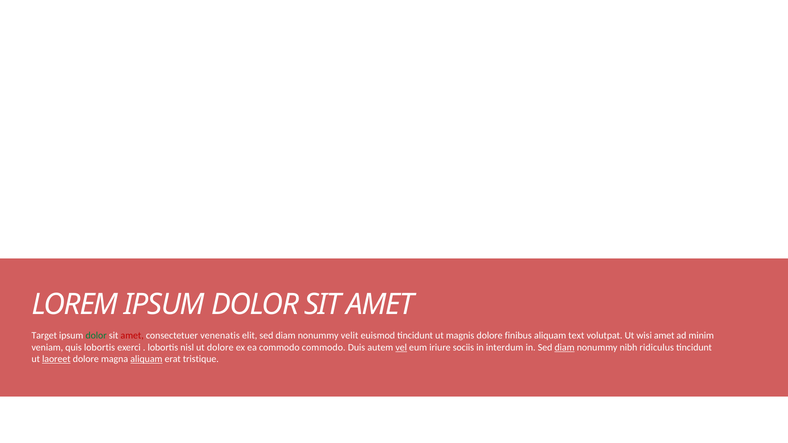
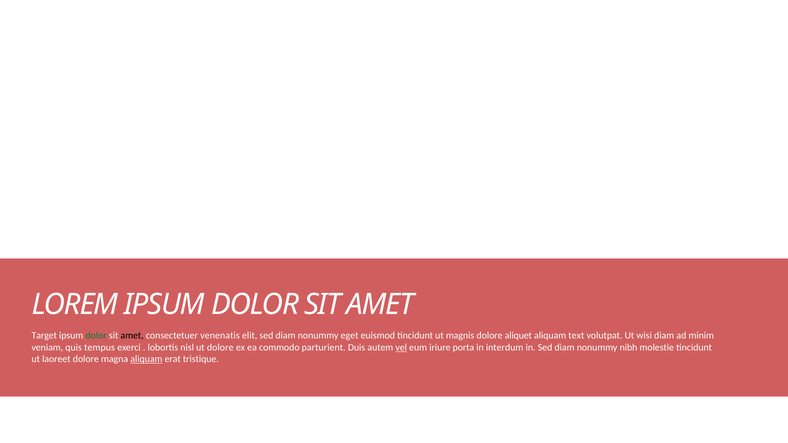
amet at (132, 336) colour: red -> black
velit: velit -> eget
finibus: finibus -> aliquet
wisi amet: amet -> diam
quis lobortis: lobortis -> tempus
commodo commodo: commodo -> parturient
sociis: sociis -> porta
diam at (565, 348) underline: present -> none
ridiculus: ridiculus -> molestie
laoreet underline: present -> none
